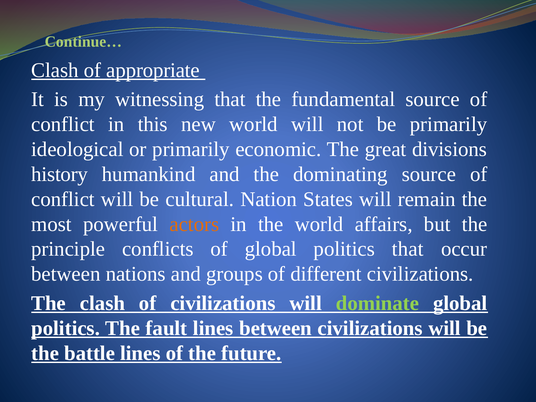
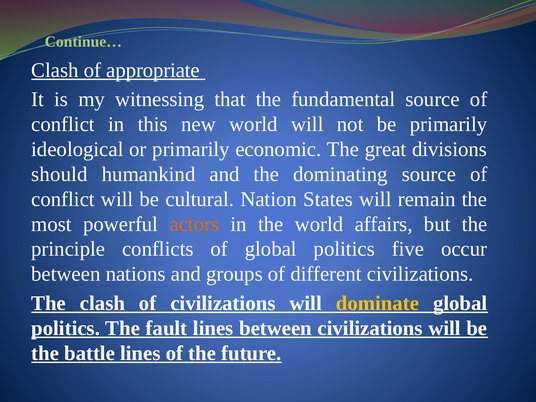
history: history -> should
politics that: that -> five
dominate colour: light green -> yellow
